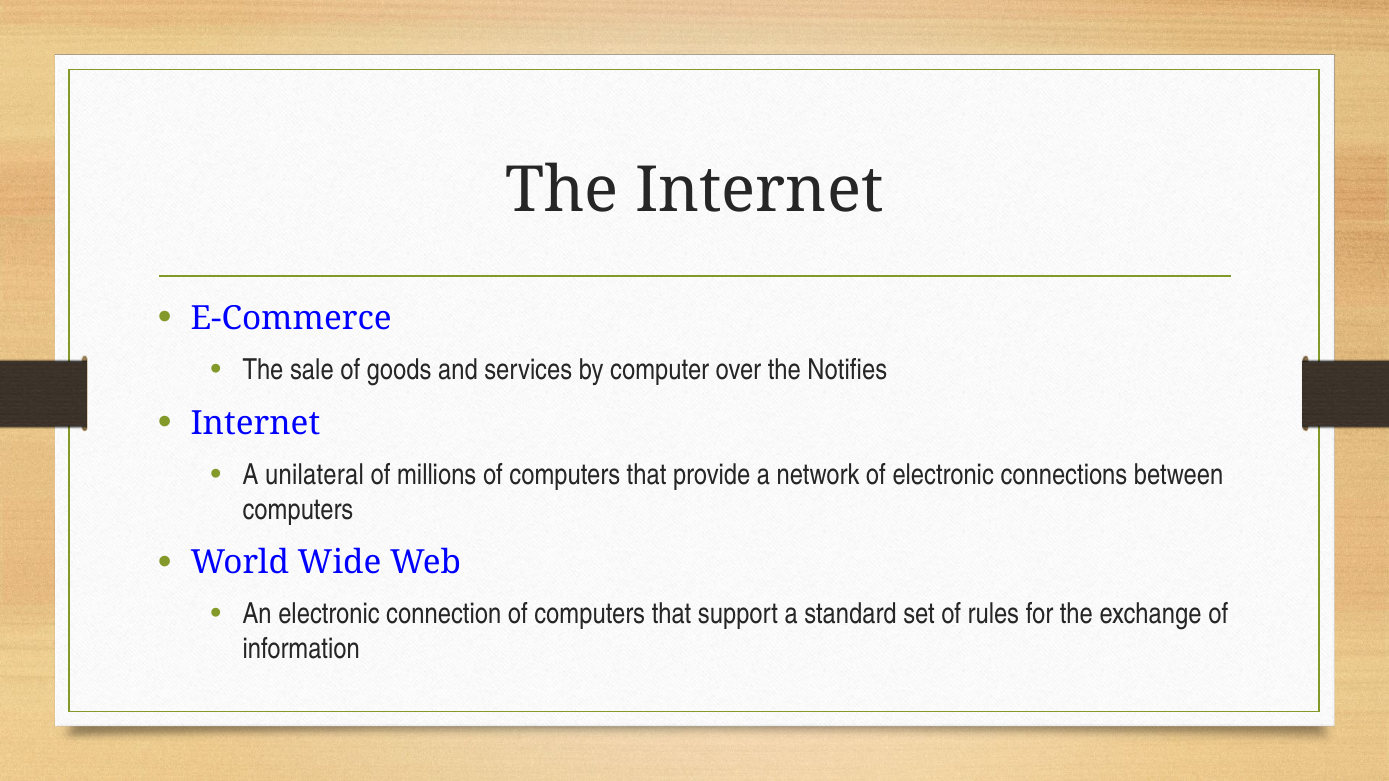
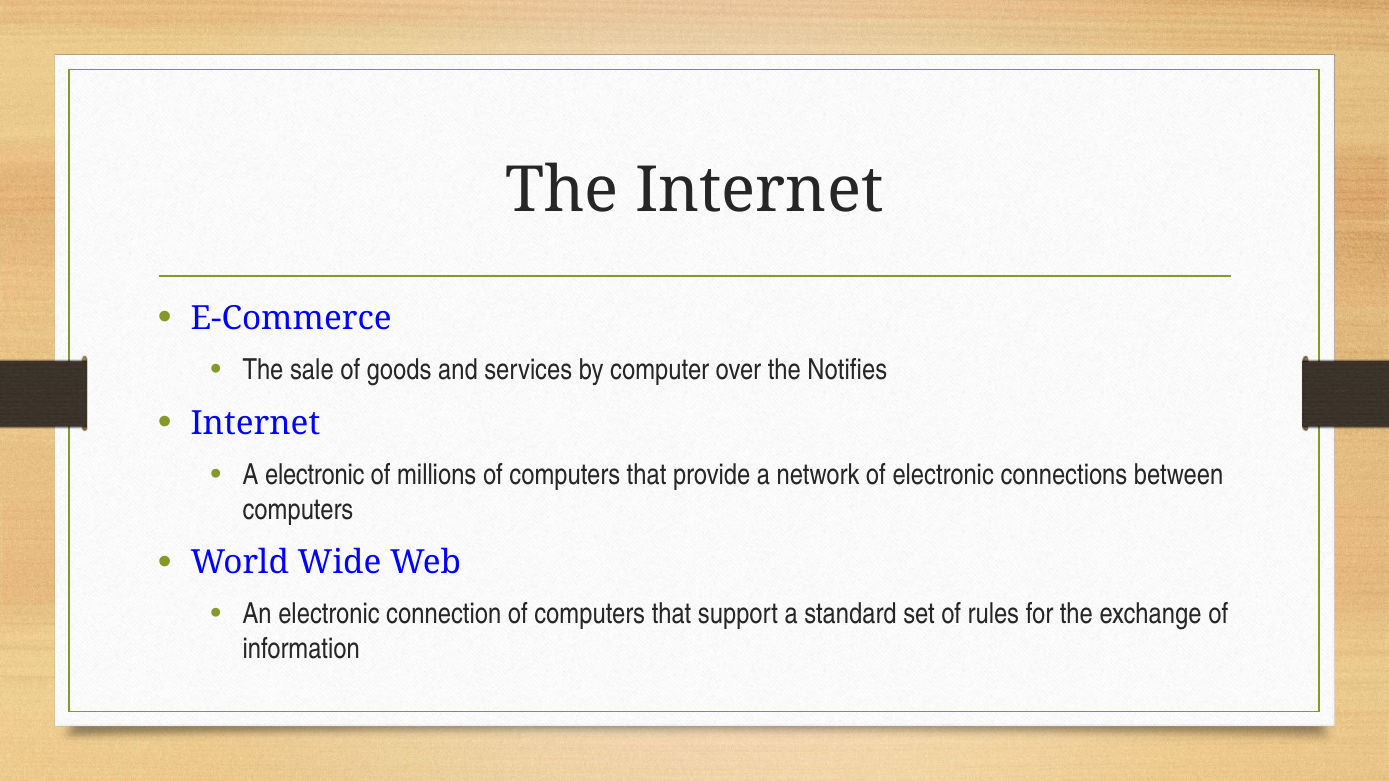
A unilateral: unilateral -> electronic
